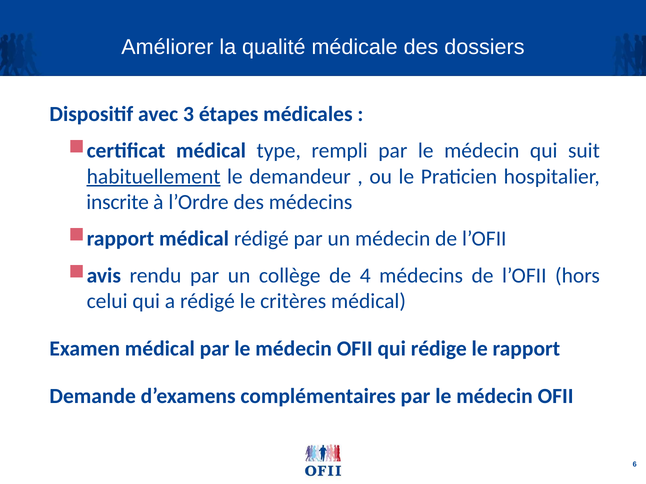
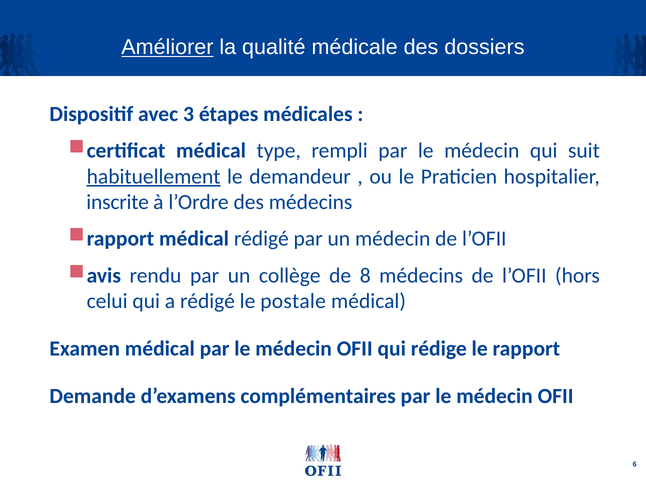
Améliorer underline: none -> present
4: 4 -> 8
critères: critères -> postale
